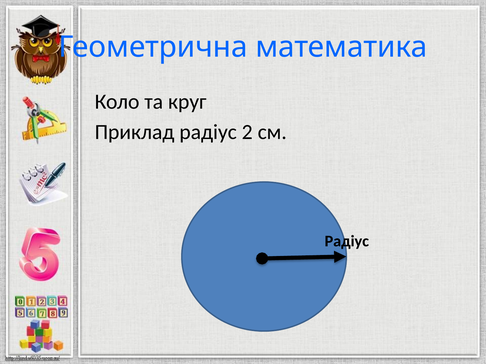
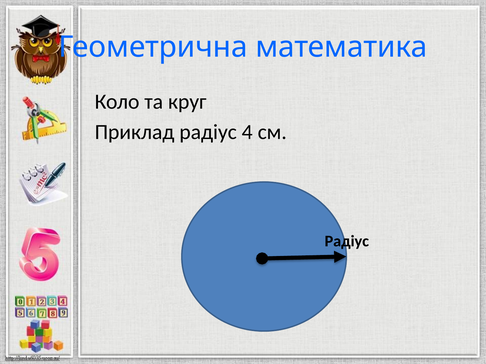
2: 2 -> 4
